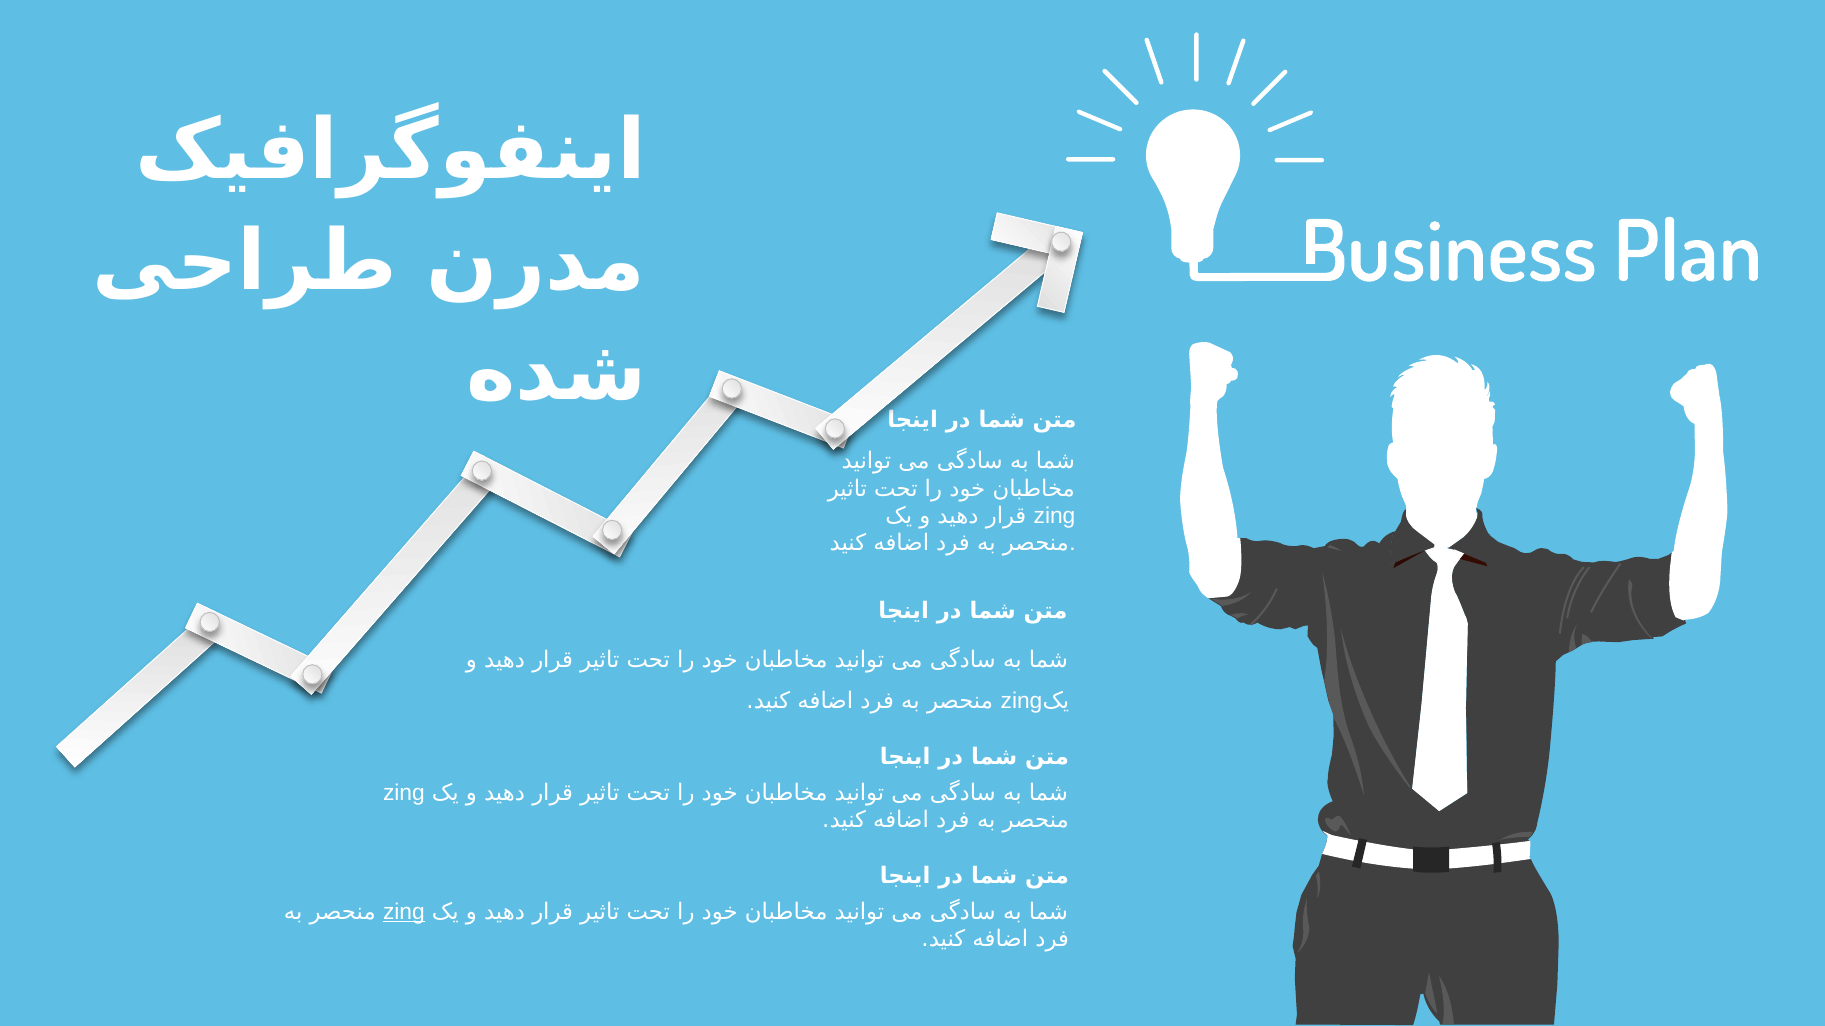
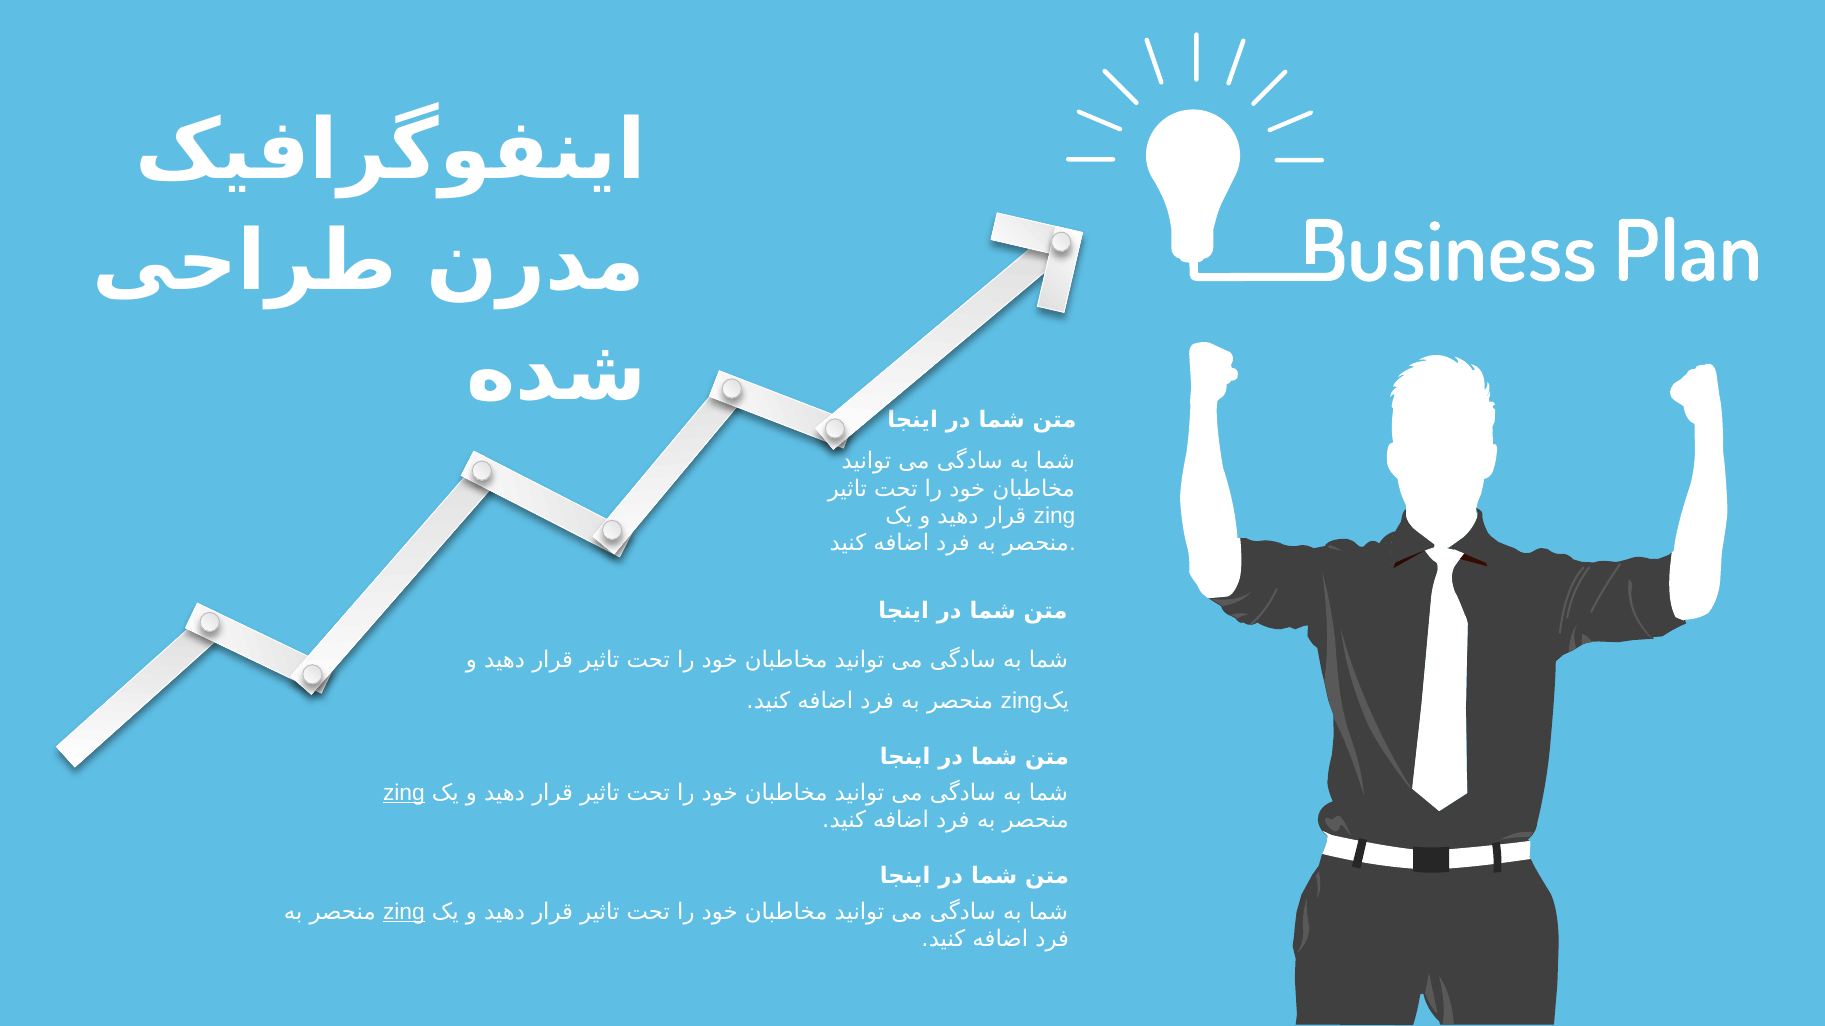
zing at (404, 793) underline: none -> present
